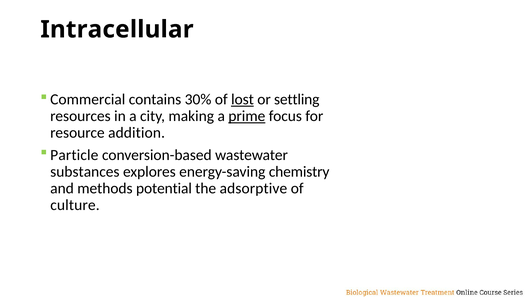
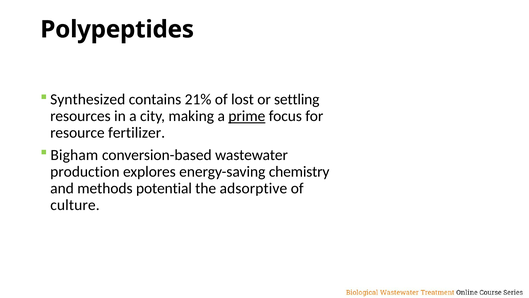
Intracellular: Intracellular -> Polypeptides
Commercial: Commercial -> Synthesized
30%: 30% -> 21%
lost underline: present -> none
addition: addition -> fertilizer
Particle: Particle -> Bigham
substances: substances -> production
